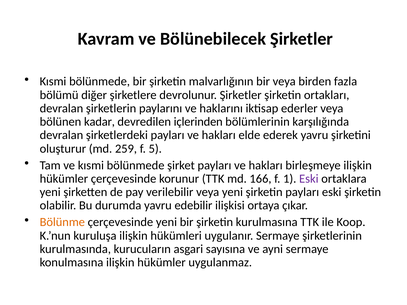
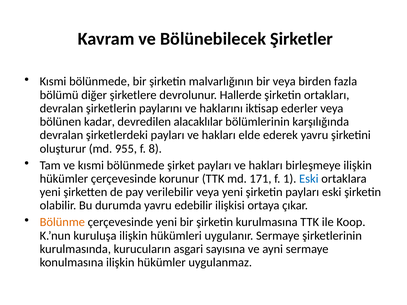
devrolunur Şirketler: Şirketler -> Hallerde
içlerinden: içlerinden -> alacaklılar
259: 259 -> 955
5: 5 -> 8
166: 166 -> 171
Eski at (309, 179) colour: purple -> blue
